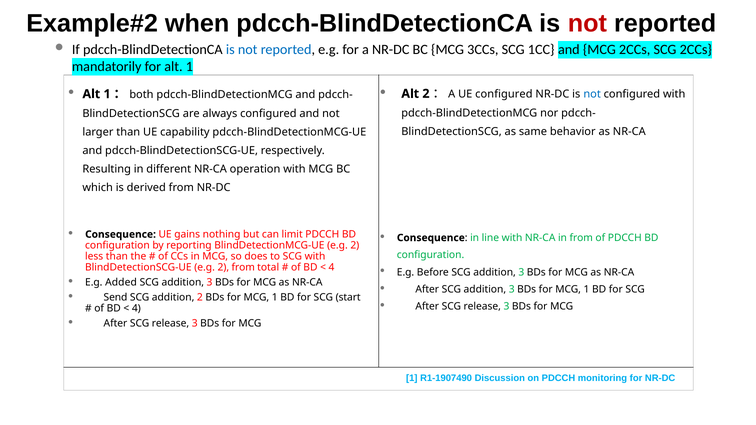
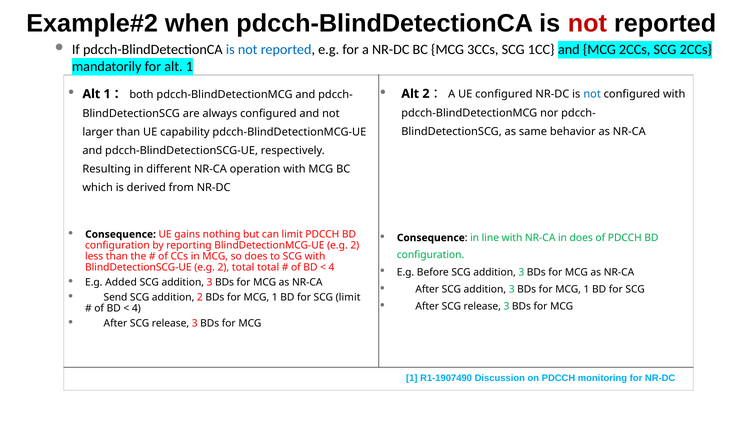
in from: from -> does
2 from: from -> total
SCG start: start -> limit
